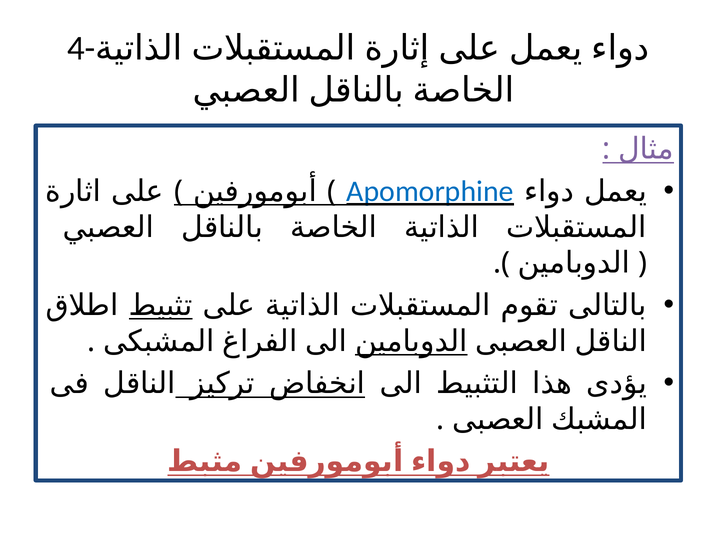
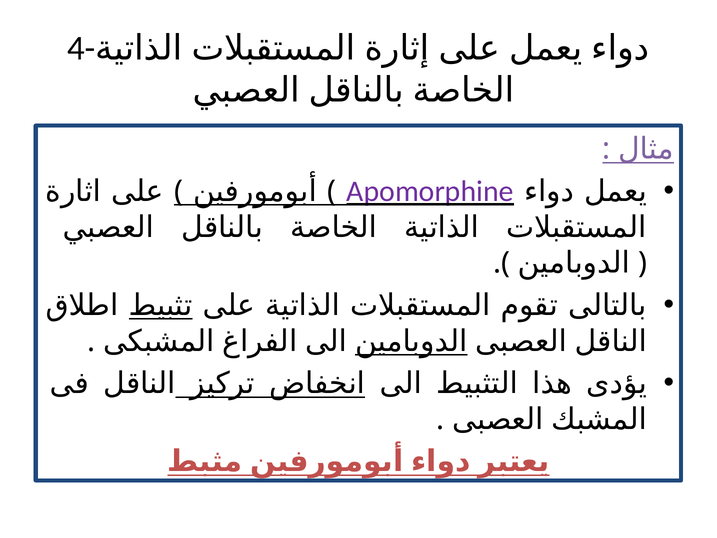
Apomorphine colour: blue -> purple
